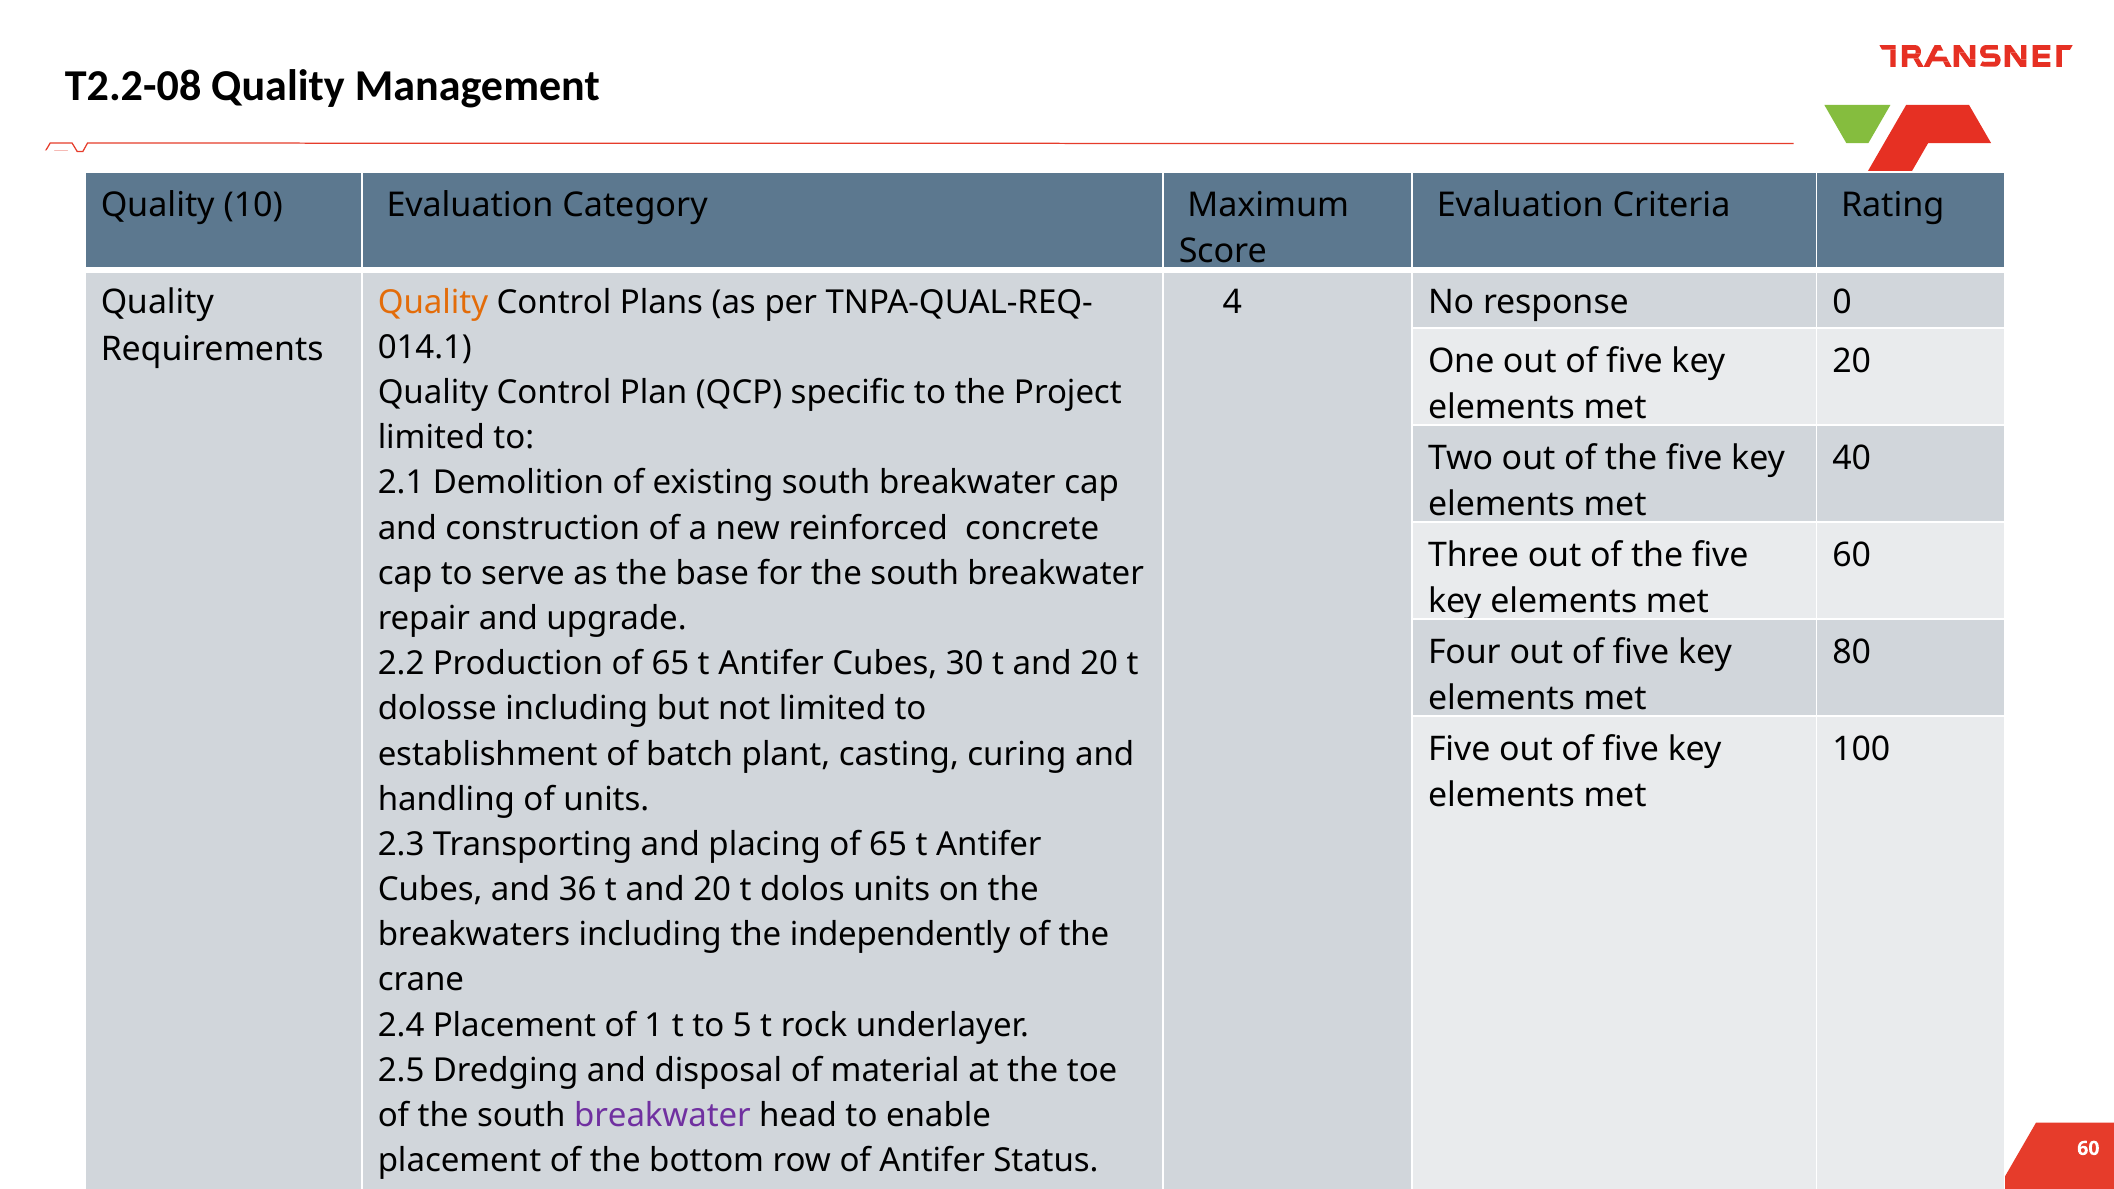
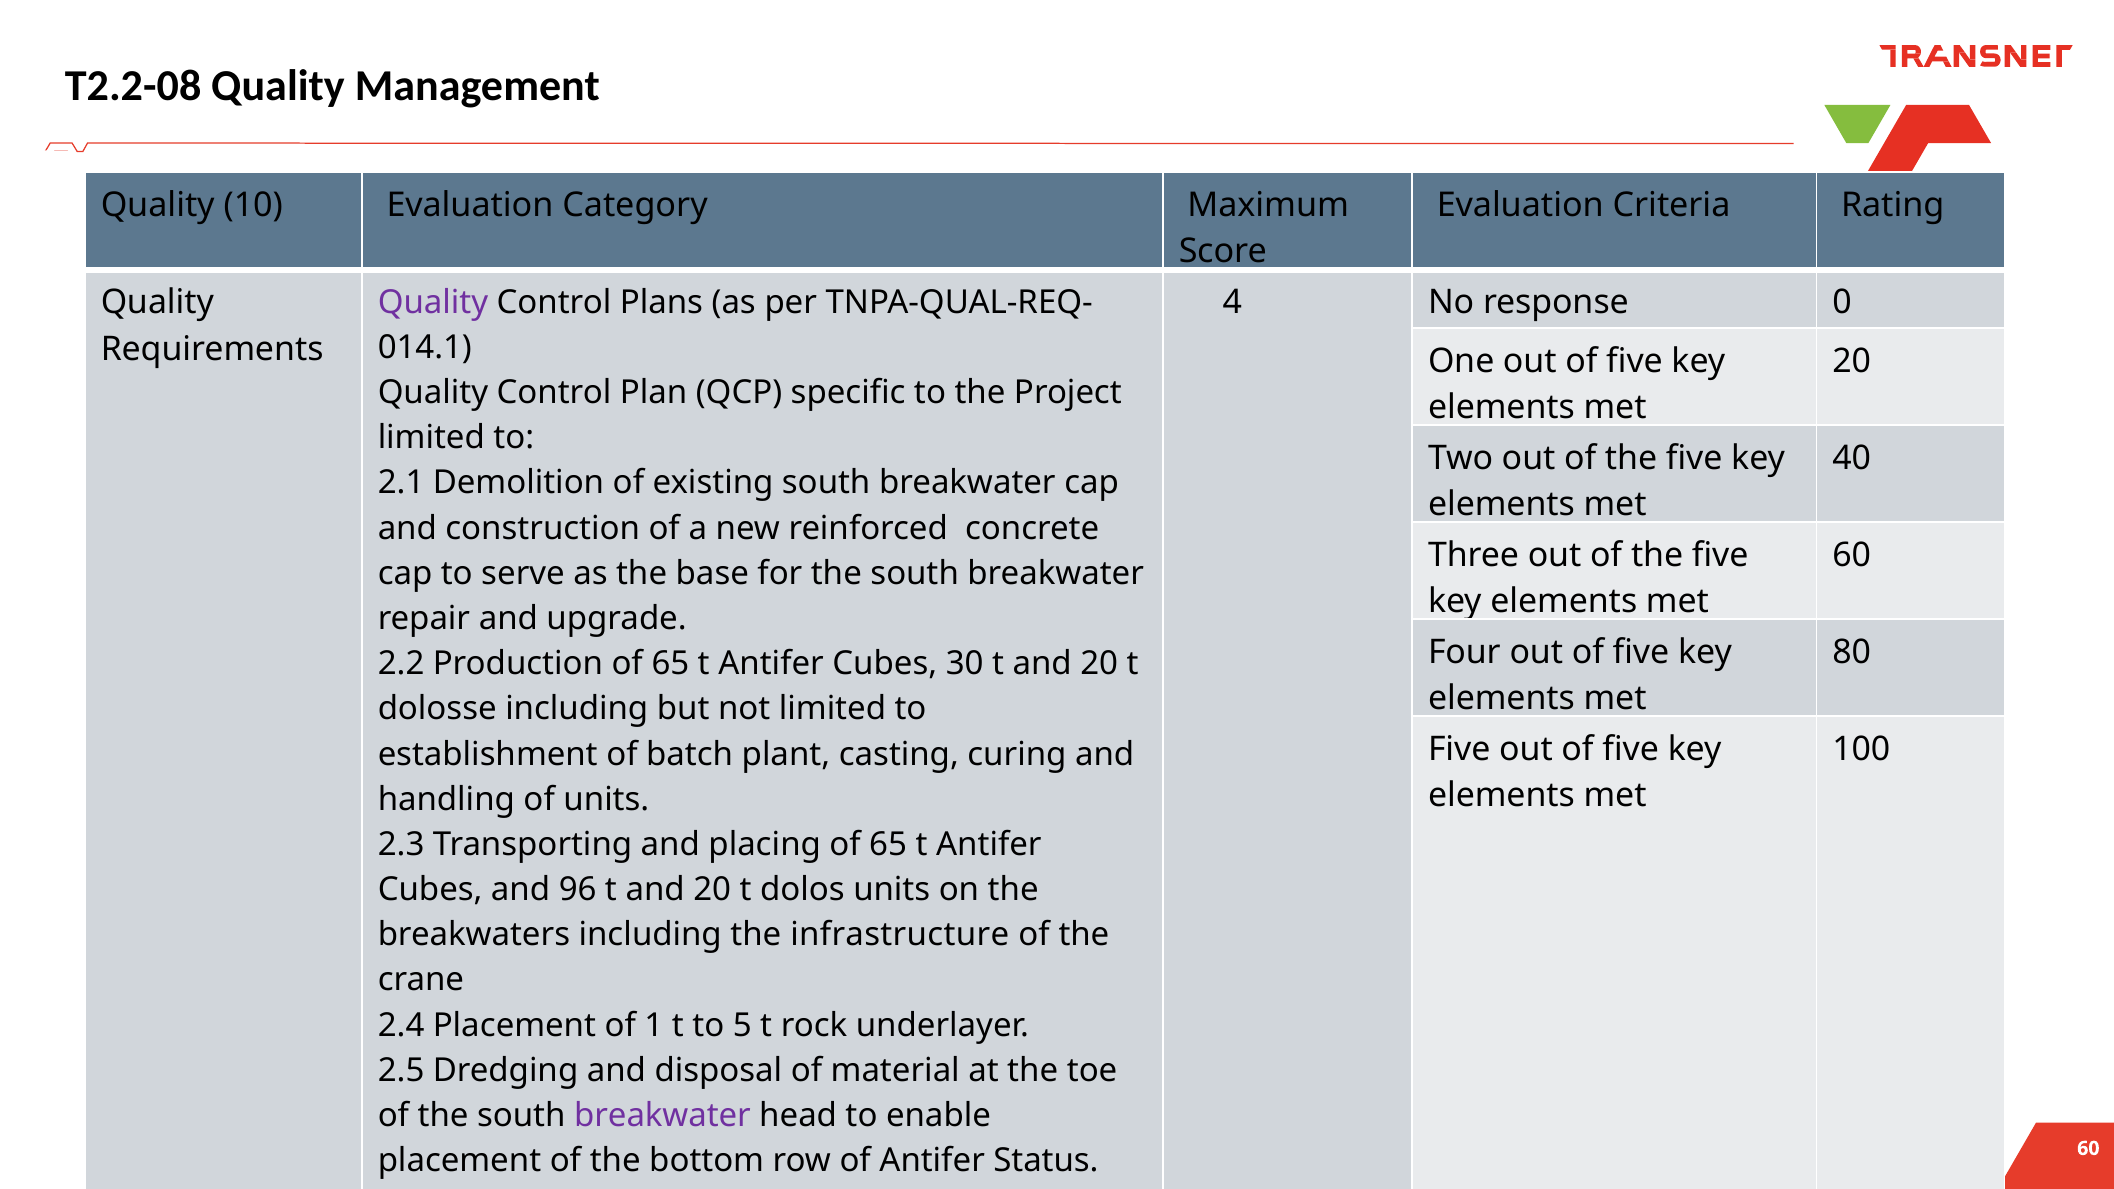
Quality at (433, 302) colour: orange -> purple
36: 36 -> 96
independently: independently -> infrastructure
